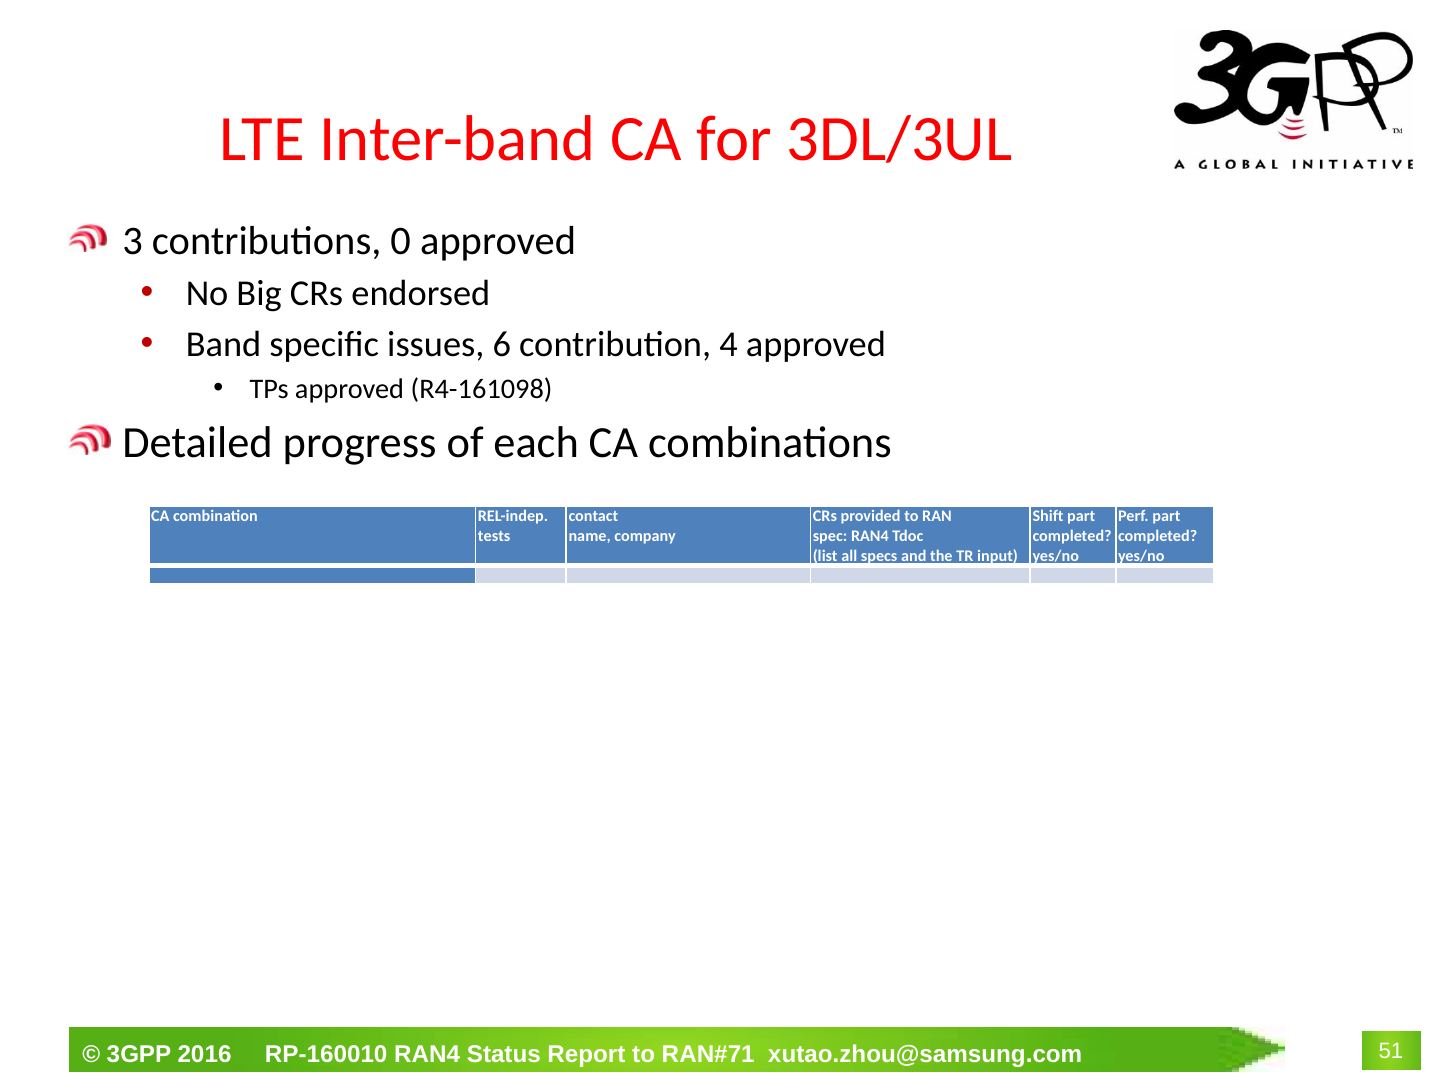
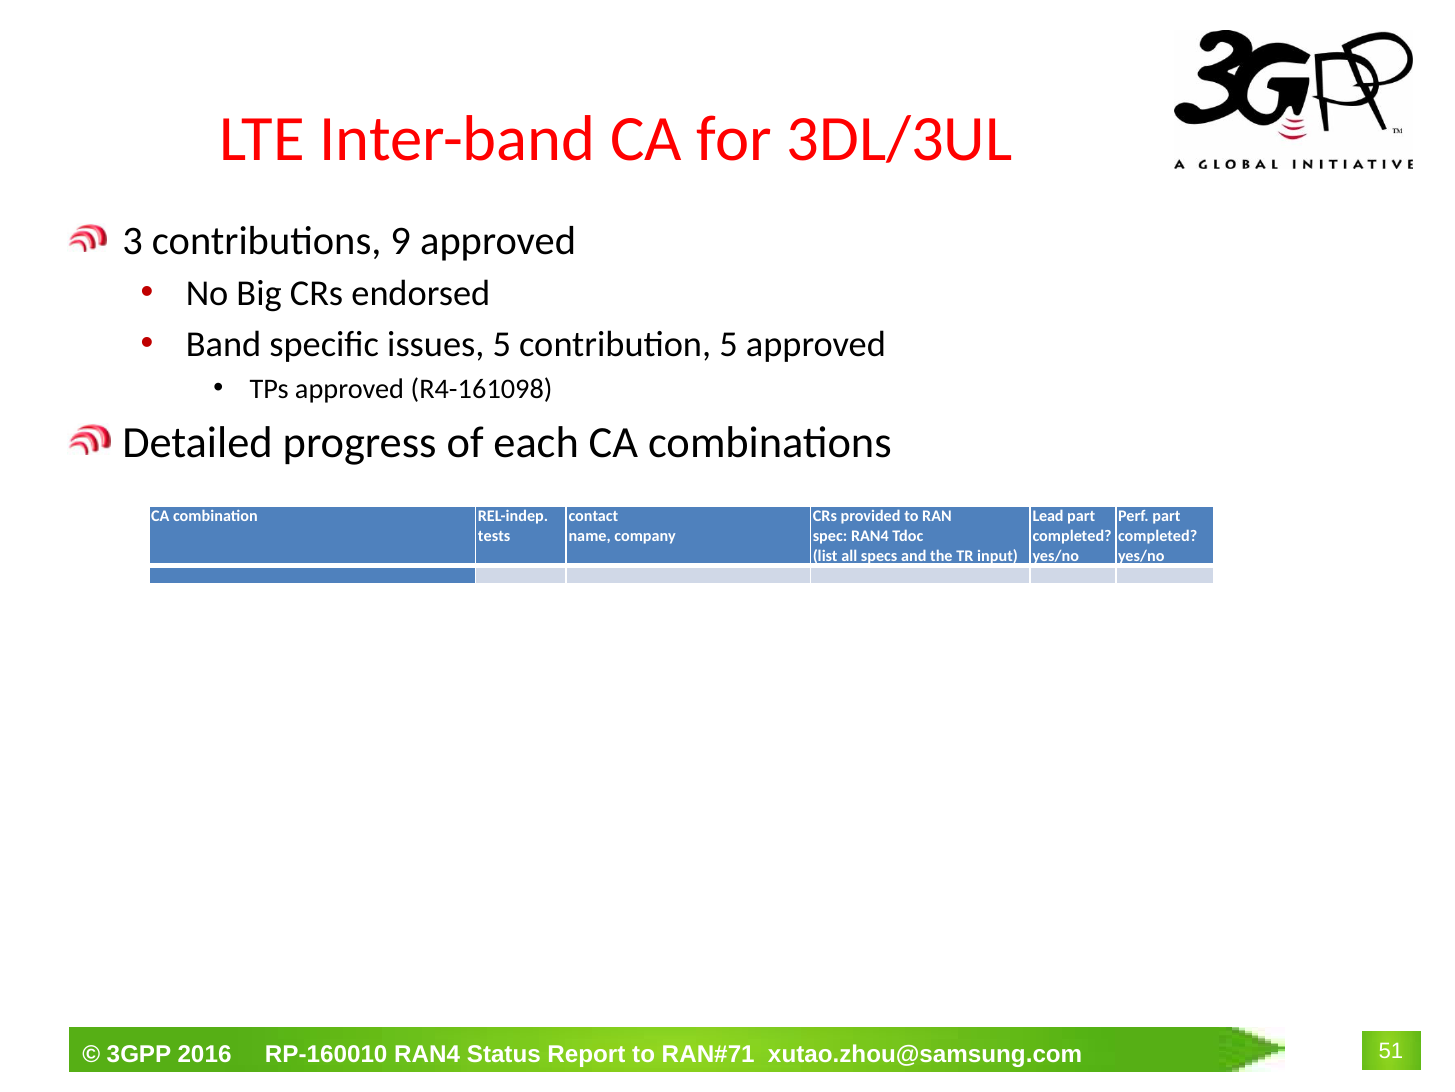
0: 0 -> 9
issues 6: 6 -> 5
contribution 4: 4 -> 5
Shift: Shift -> Lead
